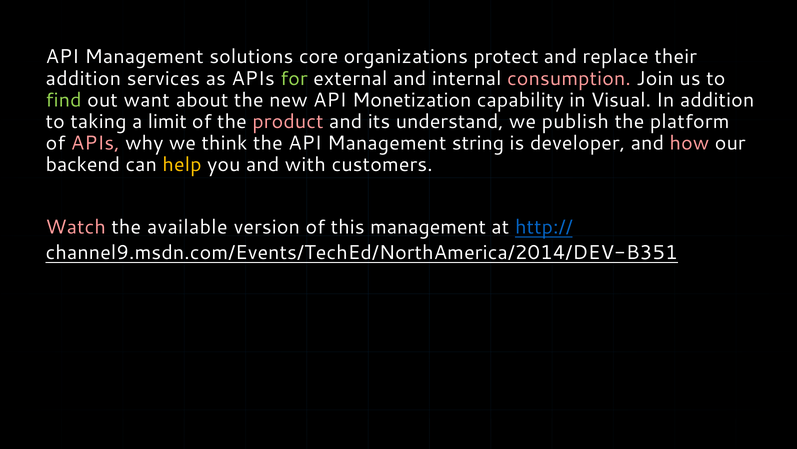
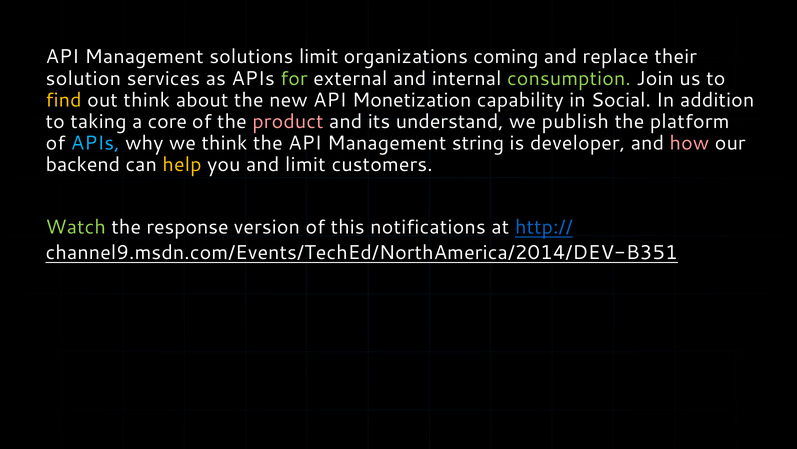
solutions core: core -> limit
protect: protect -> coming
addition at (83, 78): addition -> solution
consumption colour: pink -> light green
find colour: light green -> yellow
out want: want -> think
Visual: Visual -> Social
limit: limit -> core
APIs at (95, 143) colour: pink -> light blue
and with: with -> limit
Watch colour: pink -> light green
available: available -> response
this management: management -> notifications
